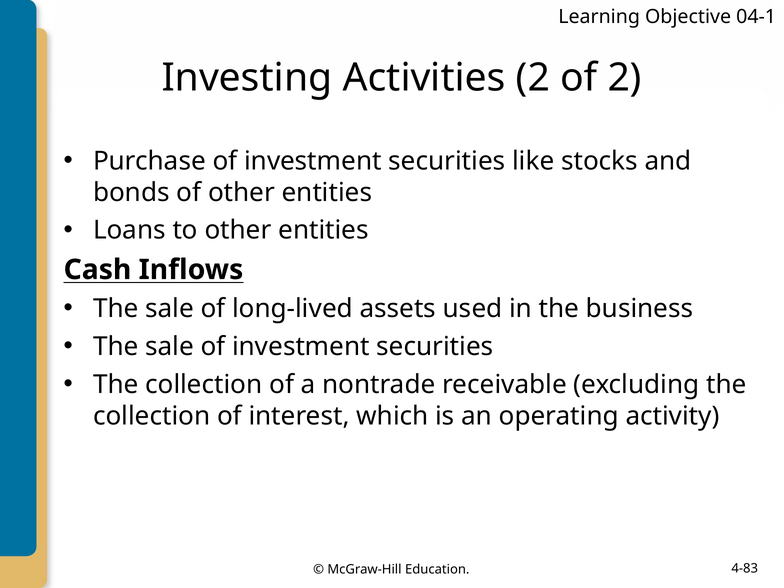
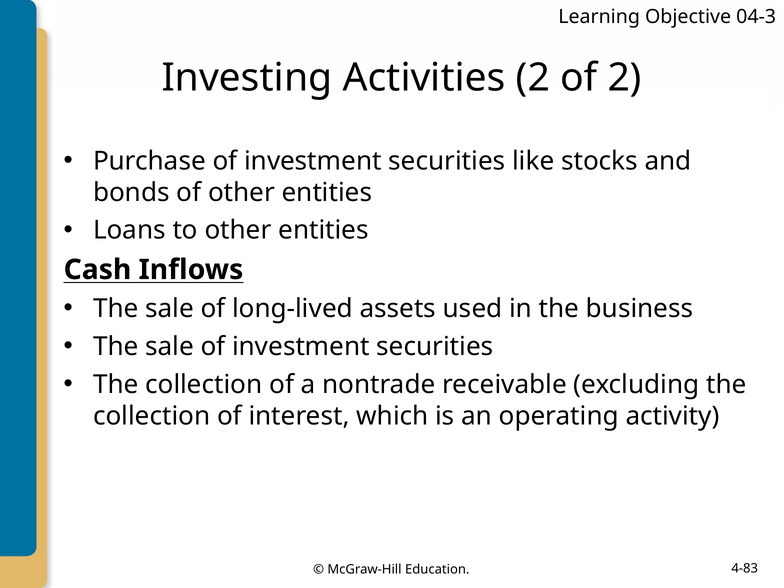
04-1: 04-1 -> 04-3
